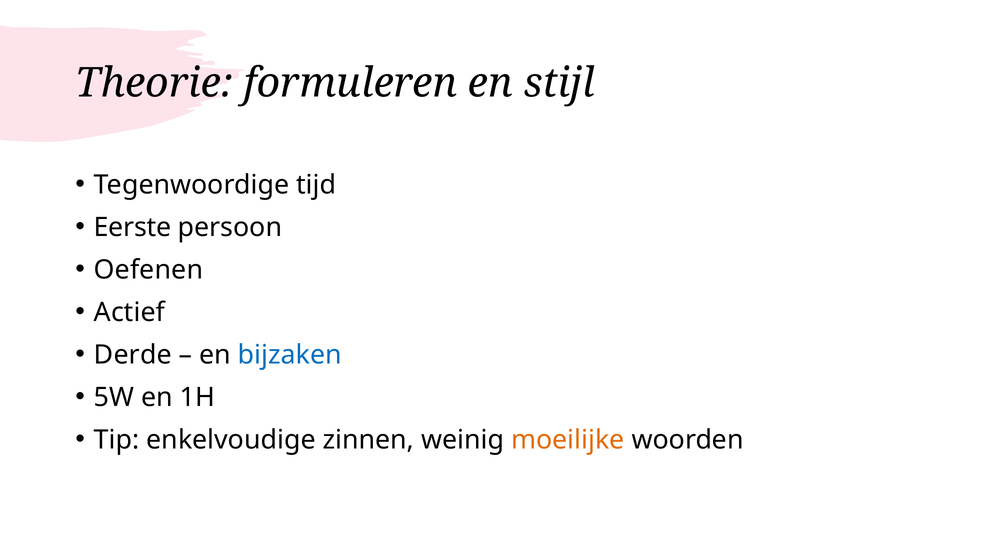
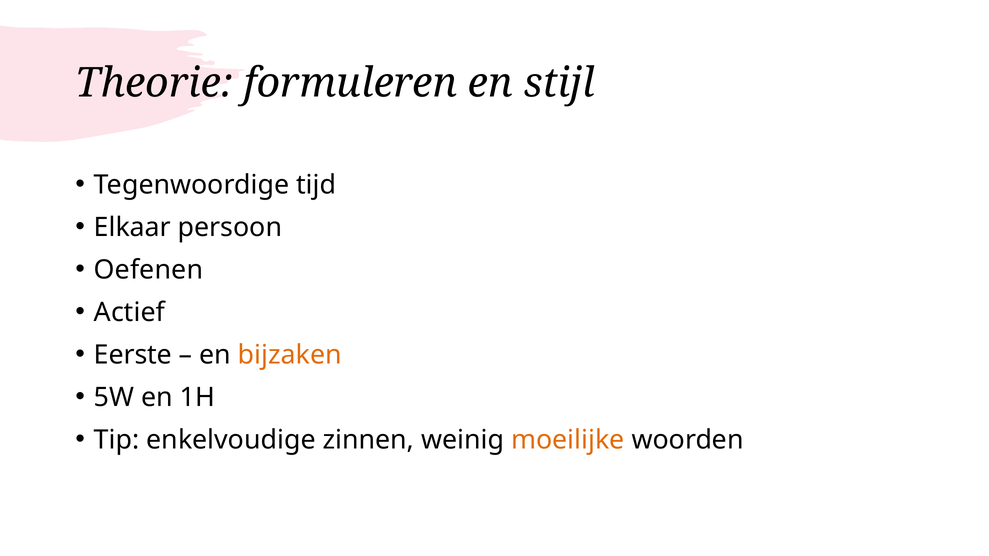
Eerste: Eerste -> Elkaar
Derde: Derde -> Eerste
bijzaken colour: blue -> orange
